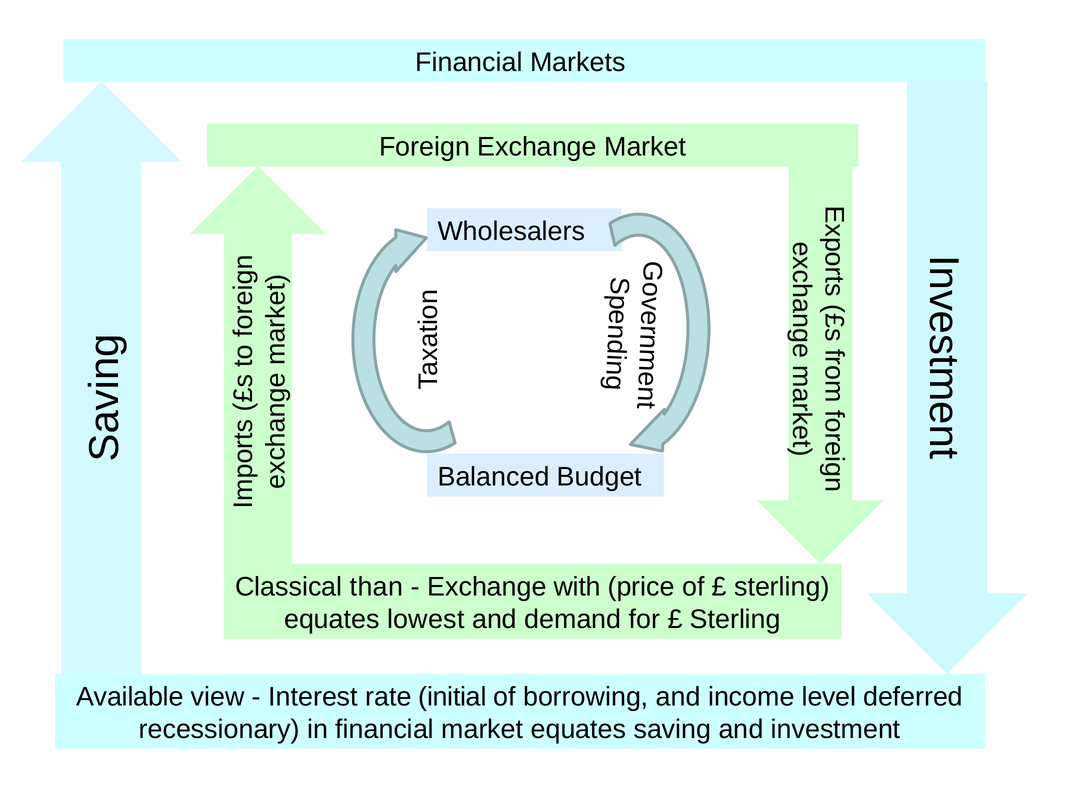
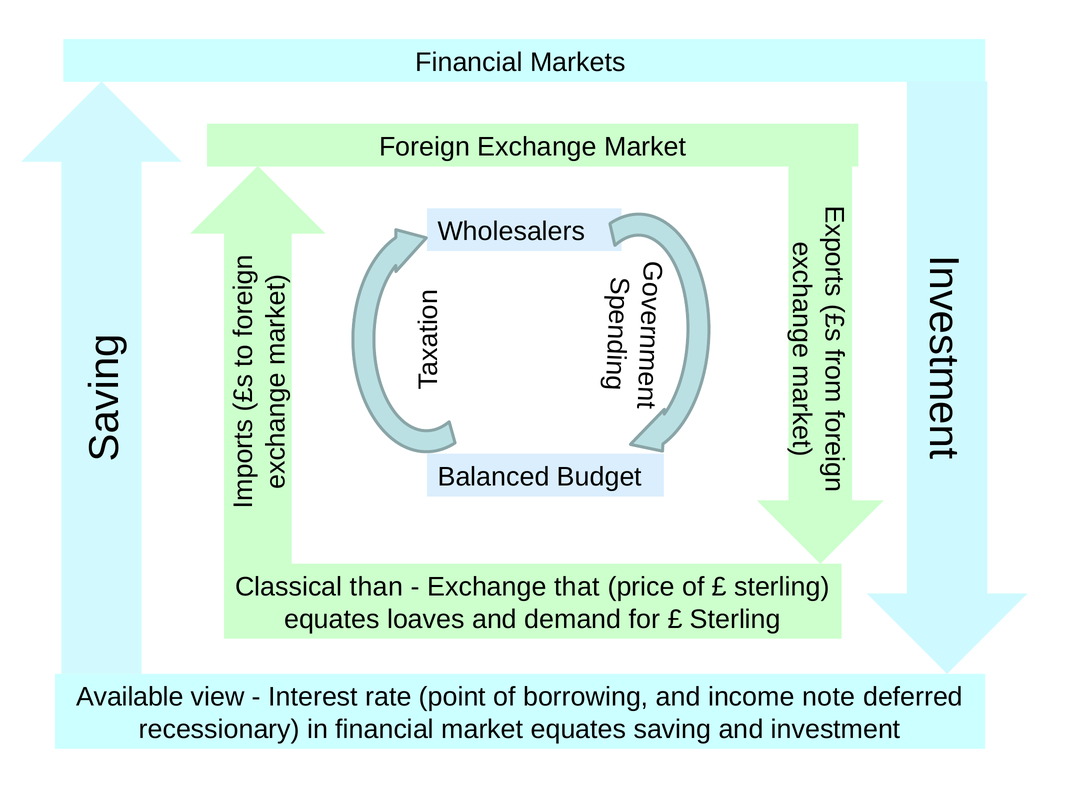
with: with -> that
lowest: lowest -> loaves
initial: initial -> point
level: level -> note
